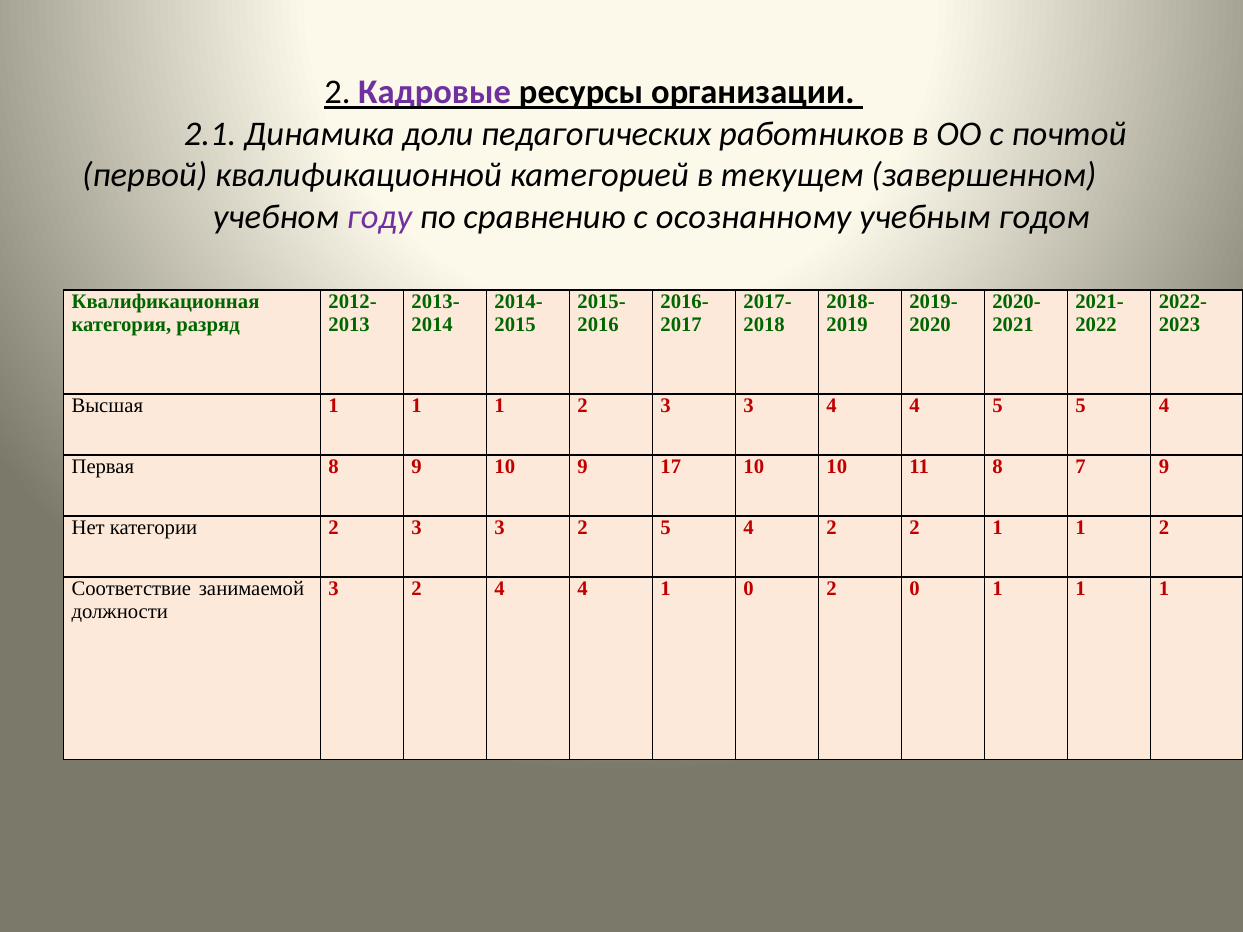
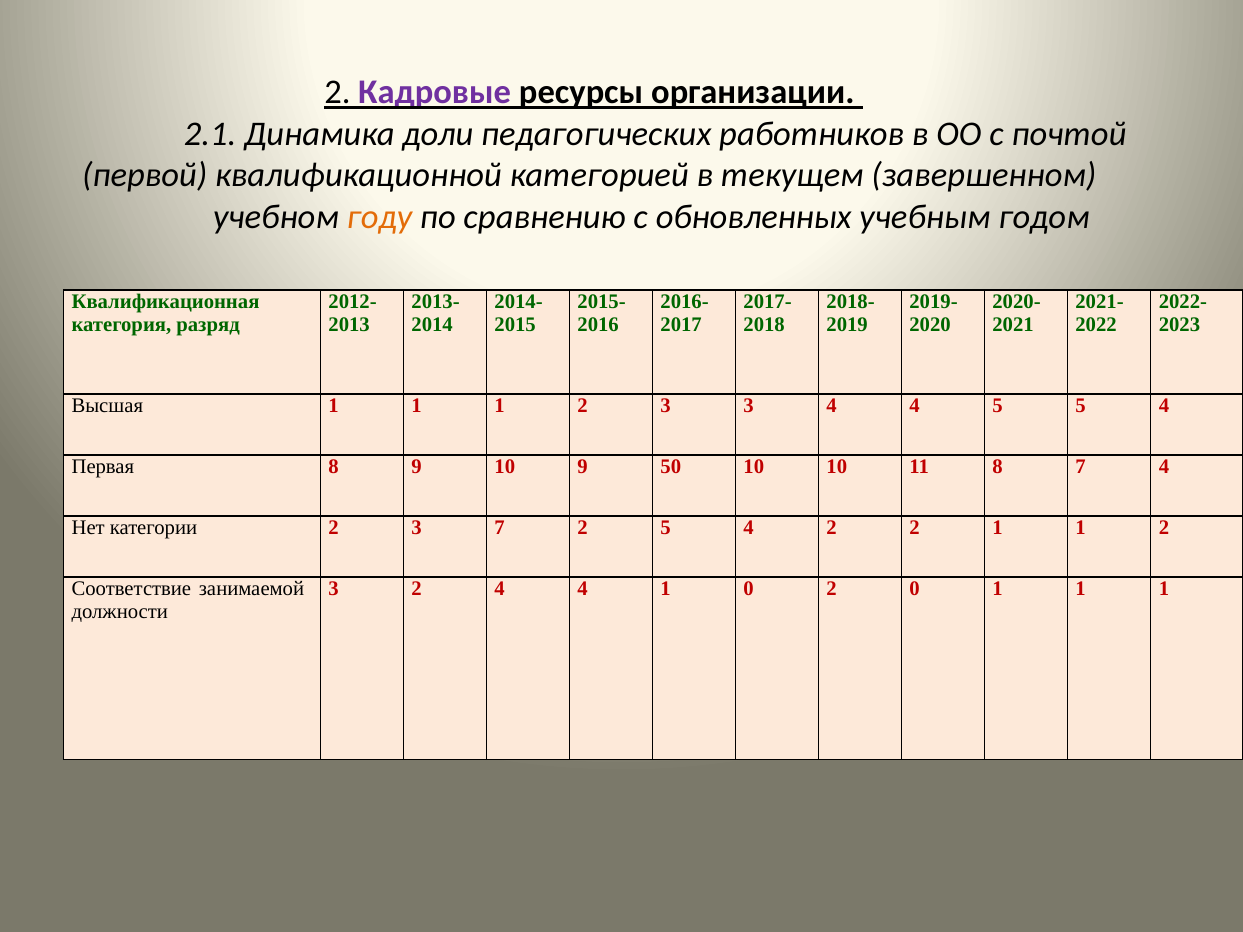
году colour: purple -> orange
осознанному: осознанному -> обновленных
17: 17 -> 50
7 9: 9 -> 4
категории 2 3 3: 3 -> 7
